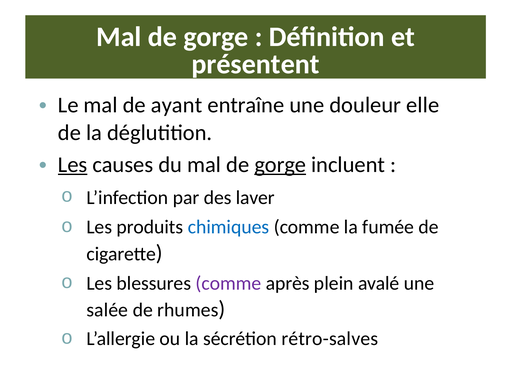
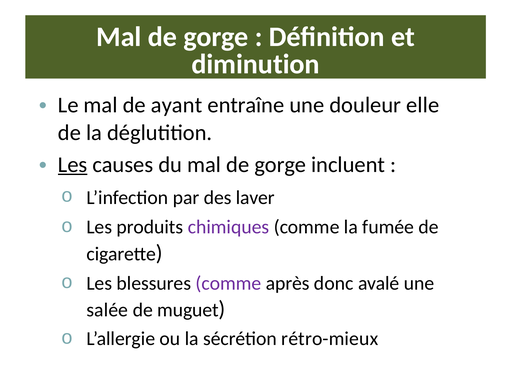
présentent: présentent -> diminution
gorge at (280, 165) underline: present -> none
chimiques colour: blue -> purple
plein: plein -> donc
rhumes: rhumes -> muguet
rétro-salves: rétro-salves -> rétro-mieux
